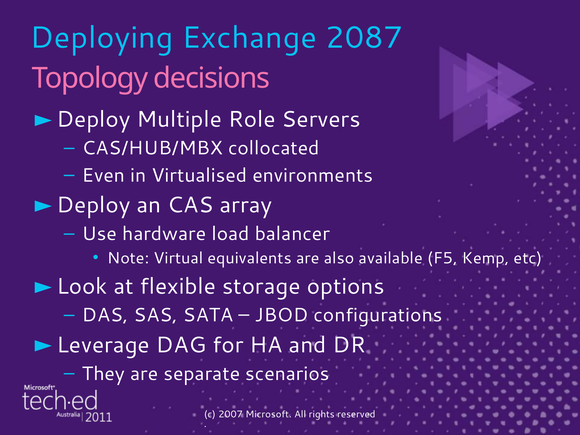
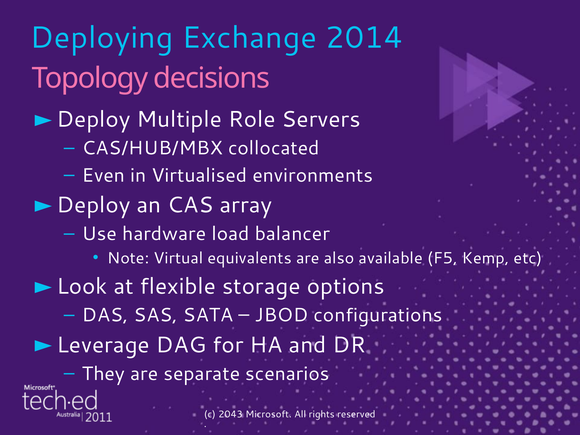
2087: 2087 -> 2014
2007: 2007 -> 2043
